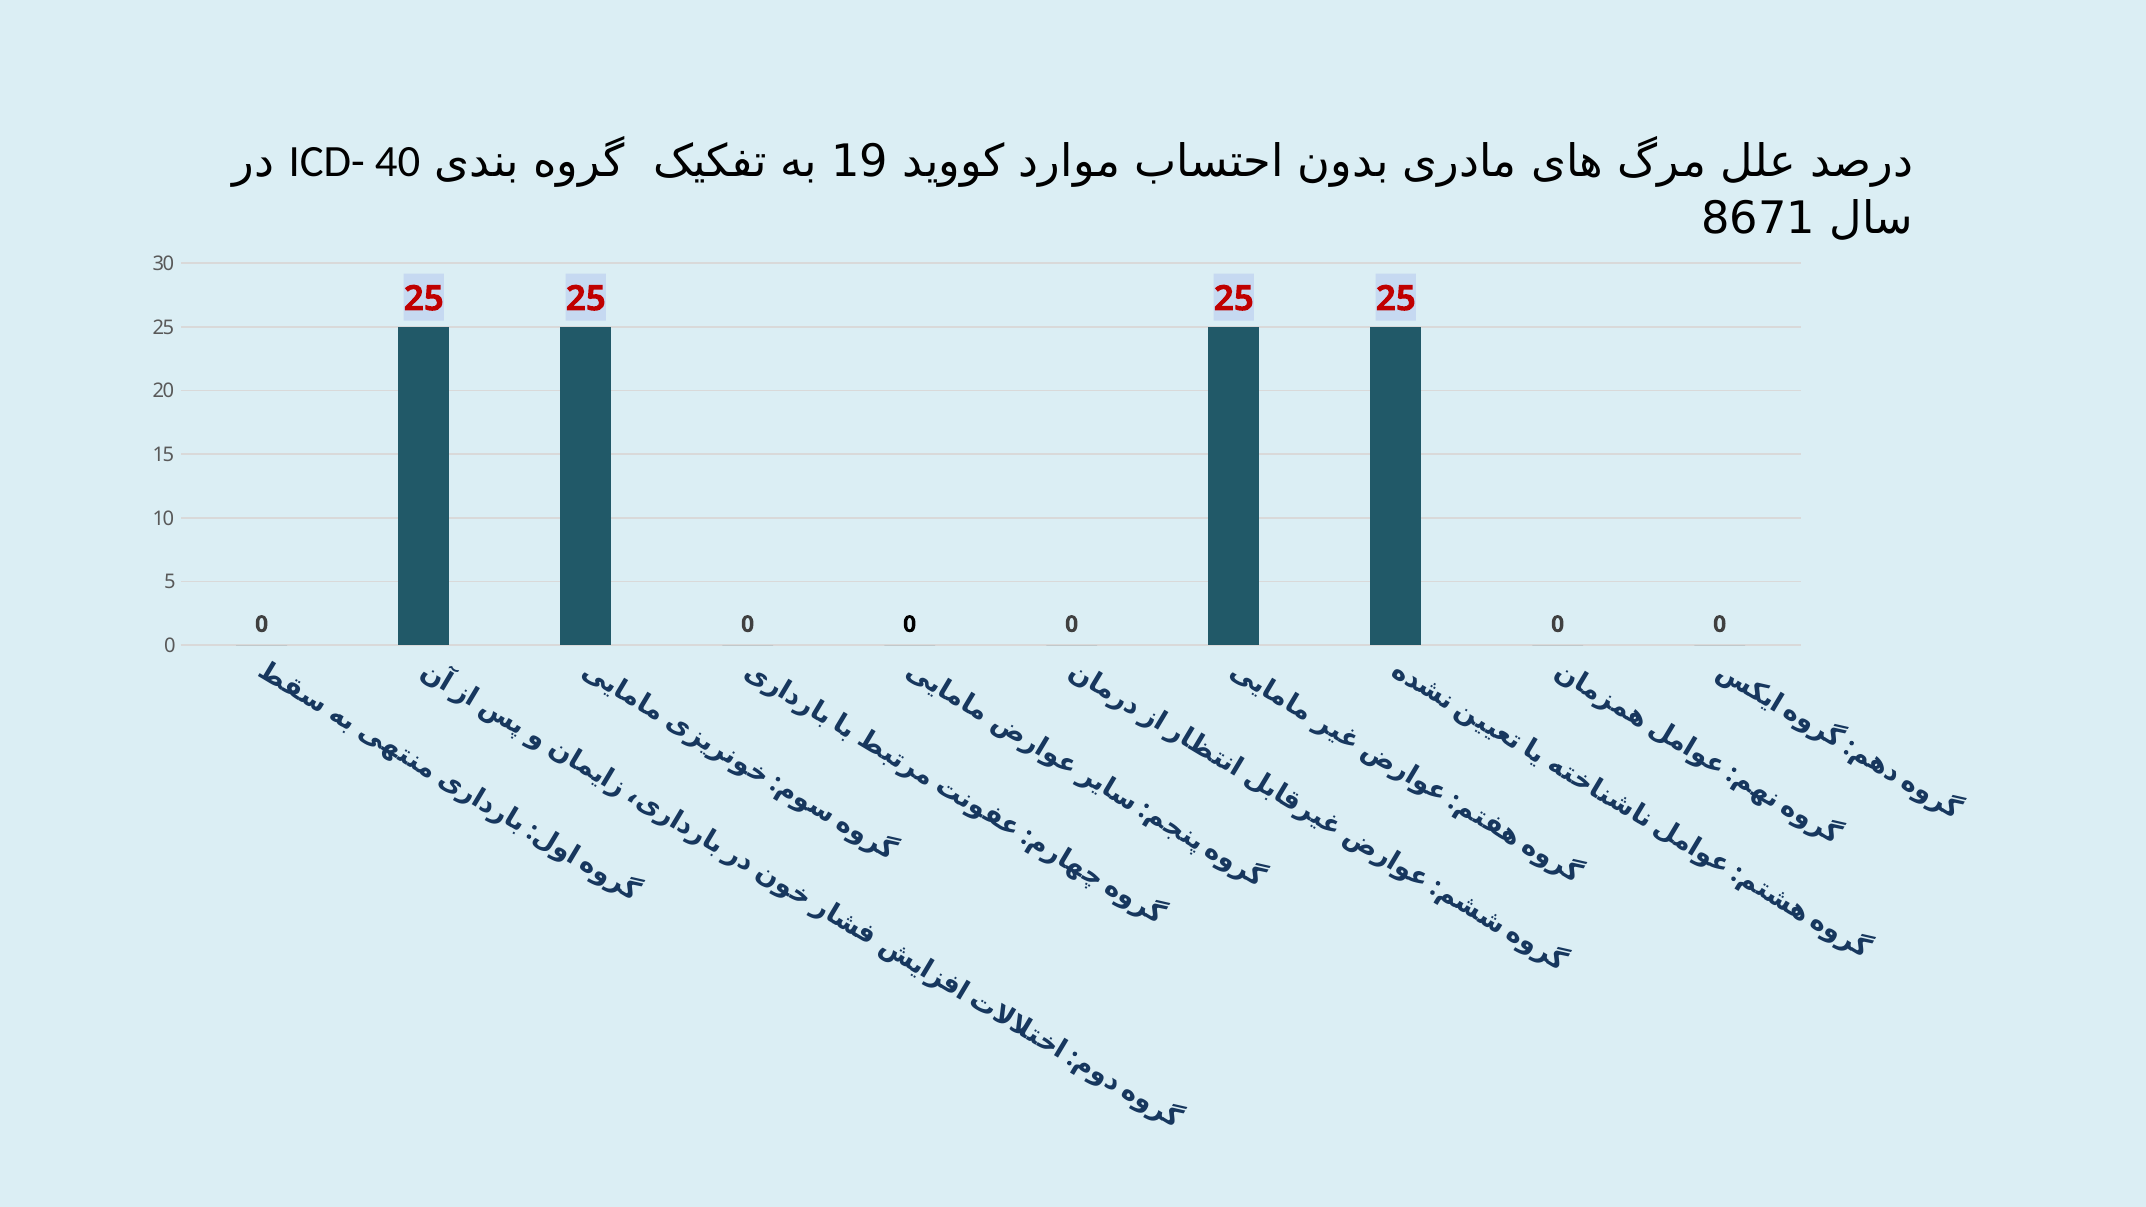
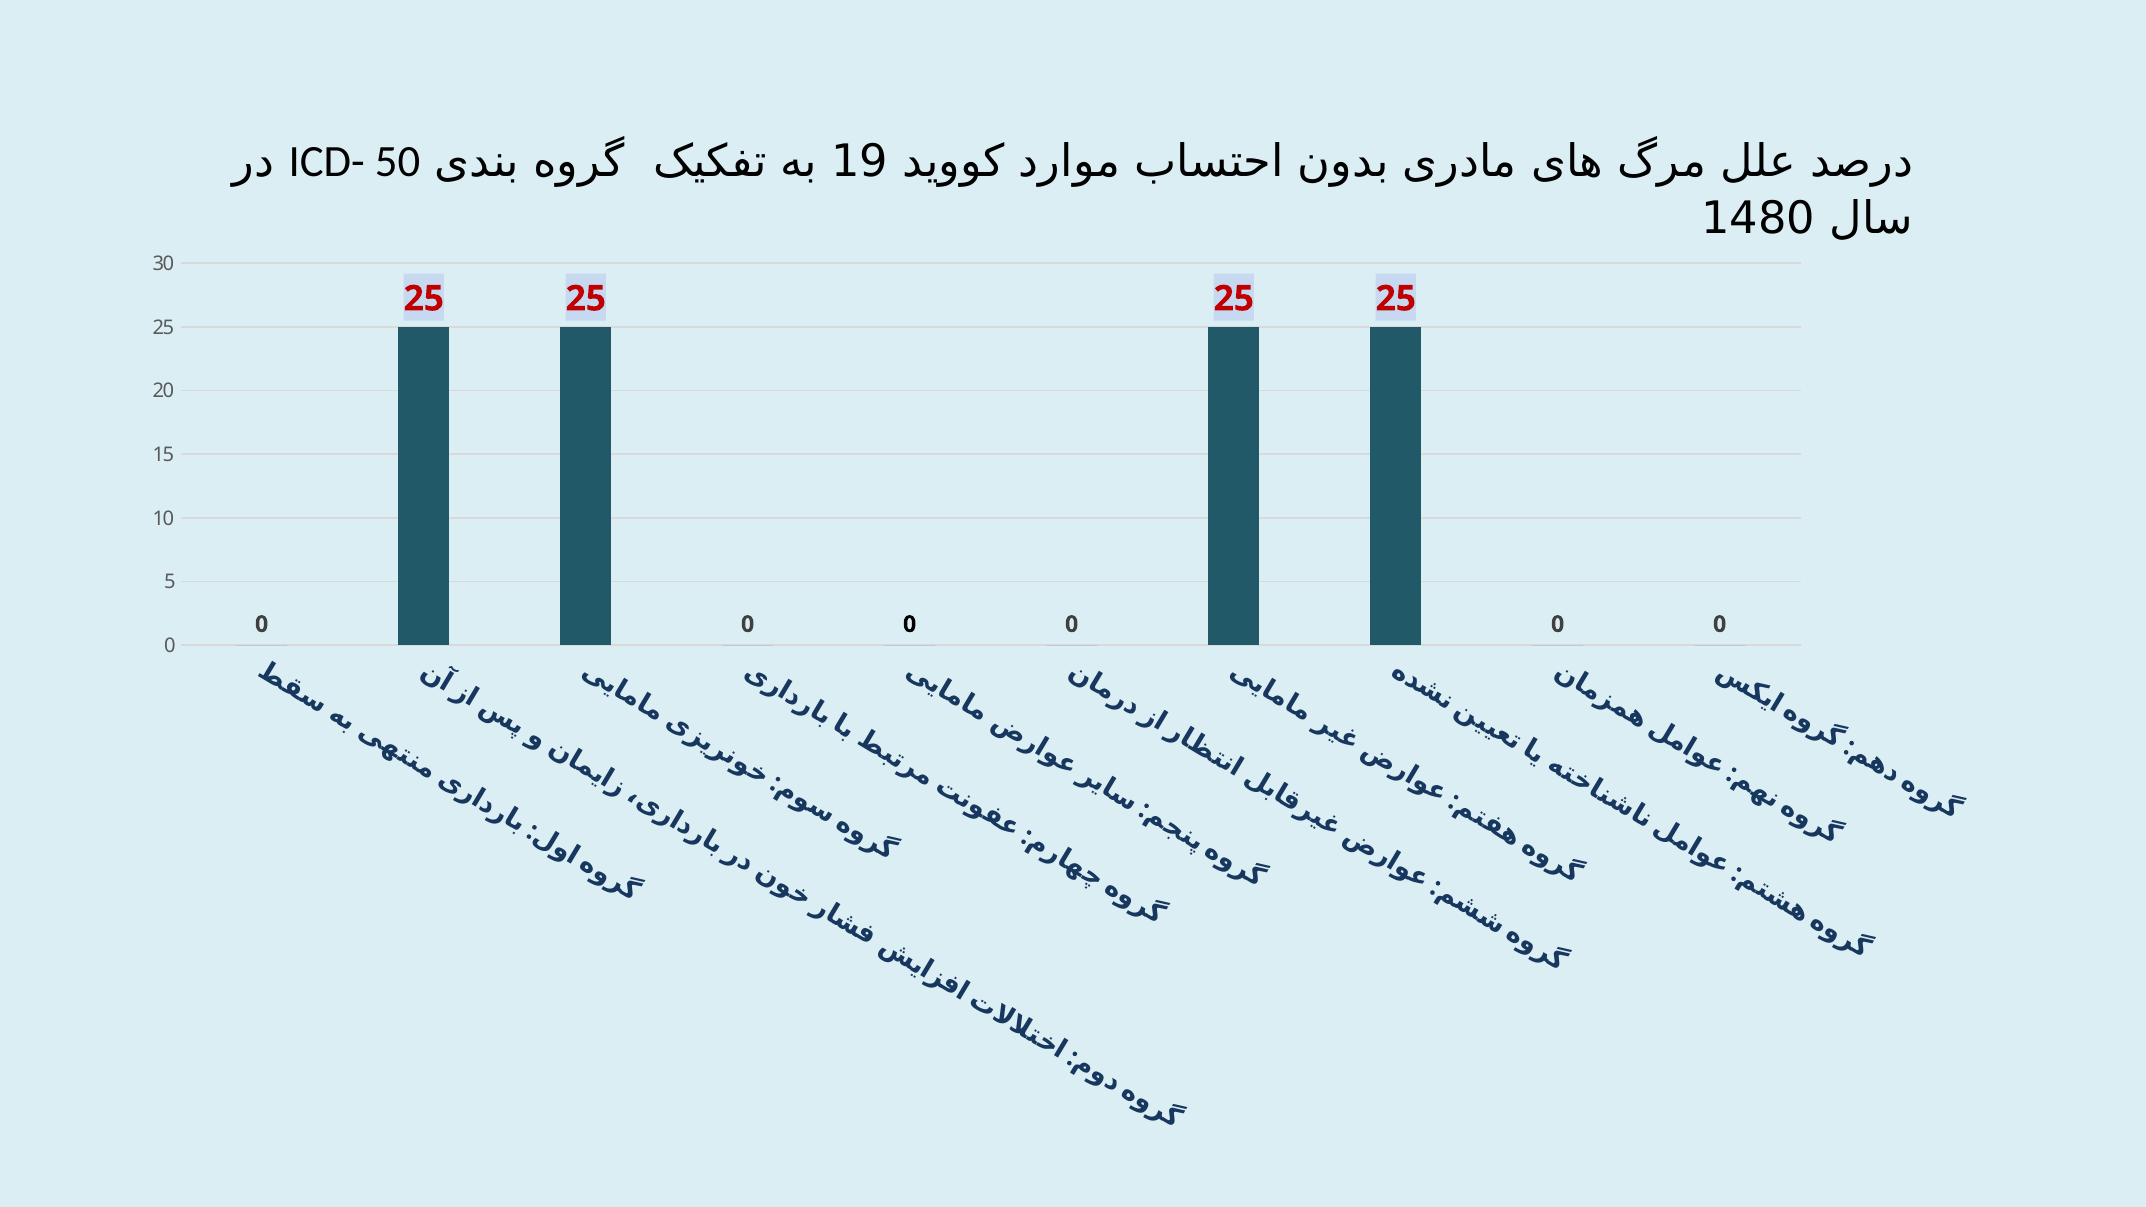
40: 40 -> 50
8671: 8671 -> 1480
